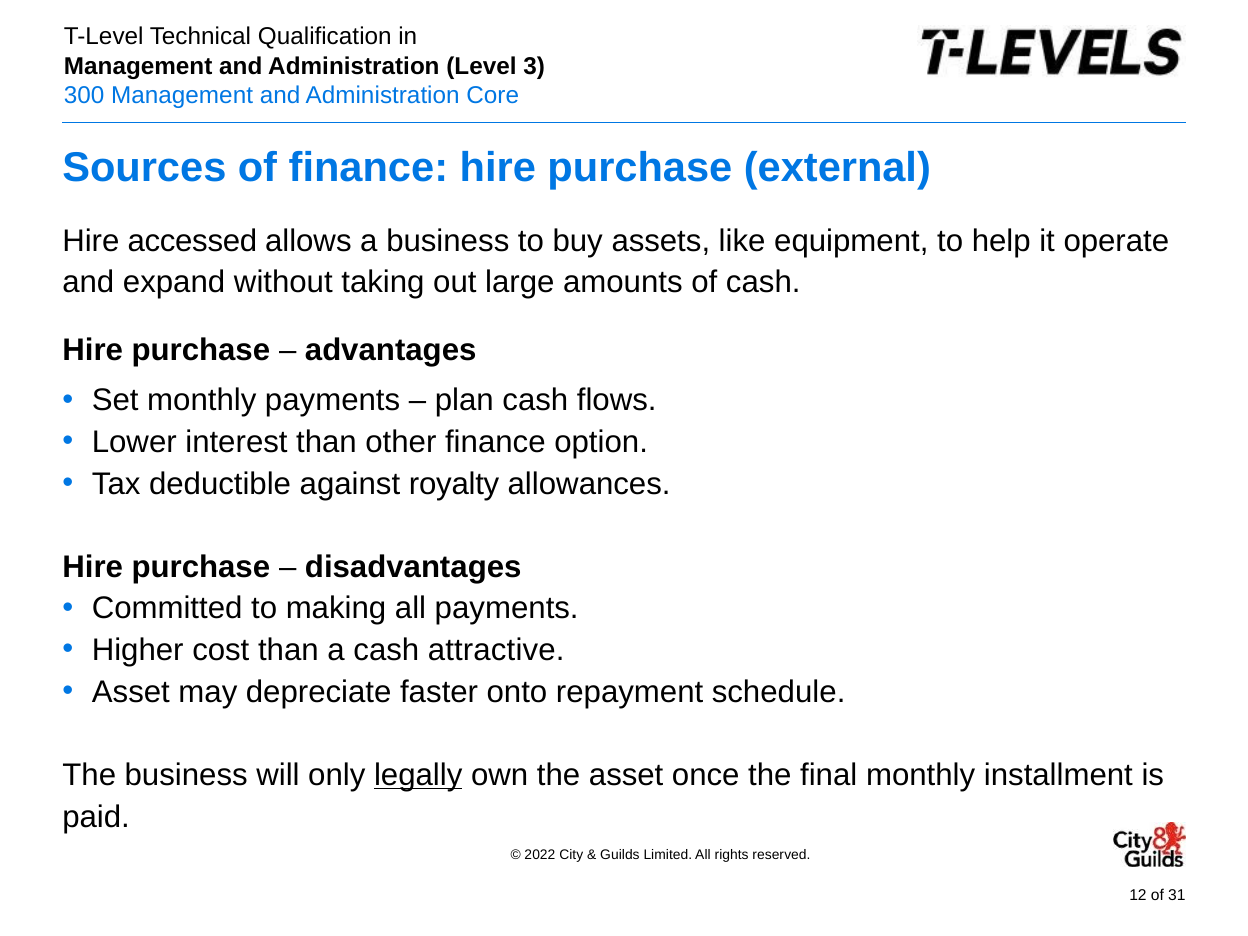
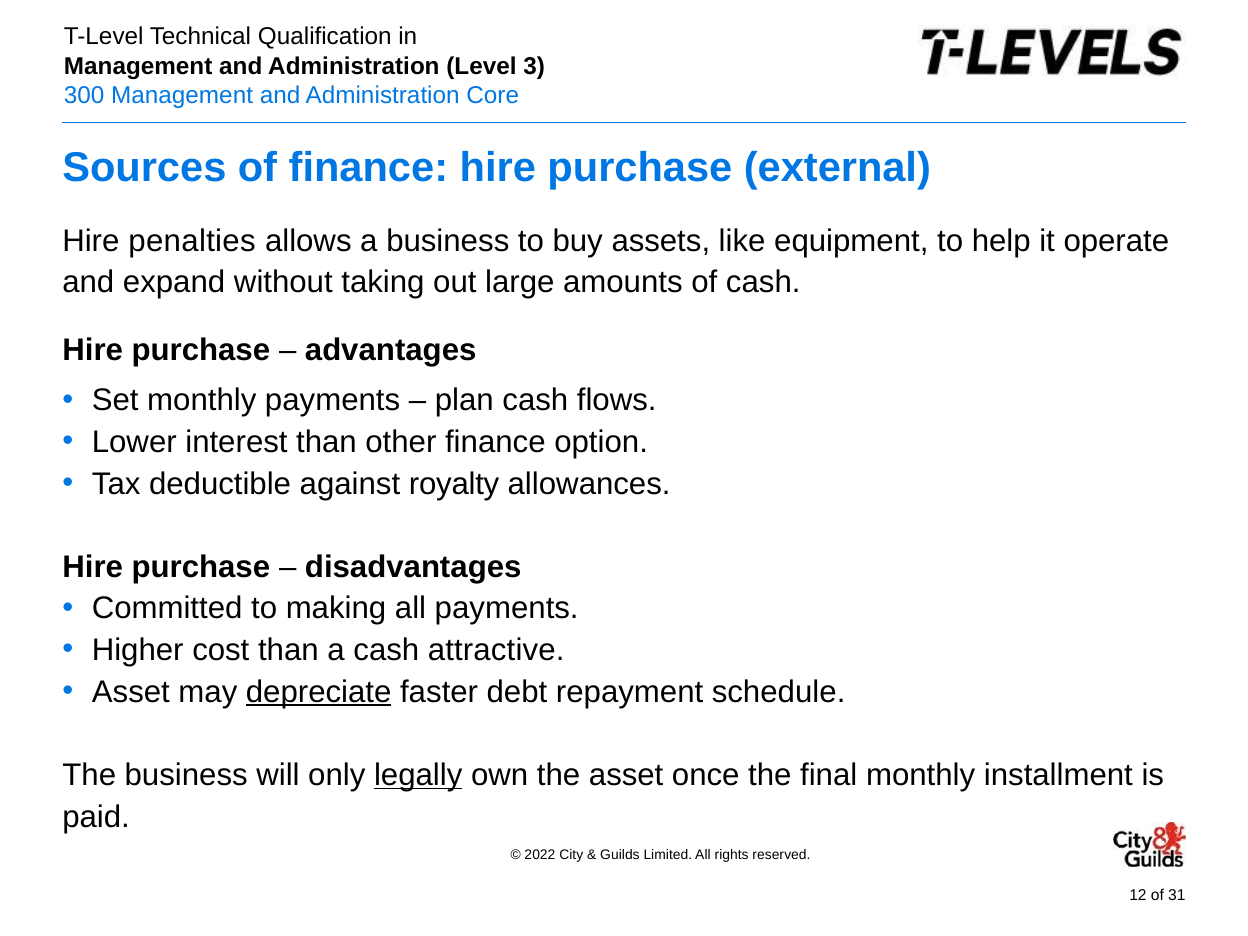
accessed: accessed -> penalties
depreciate underline: none -> present
onto: onto -> debt
